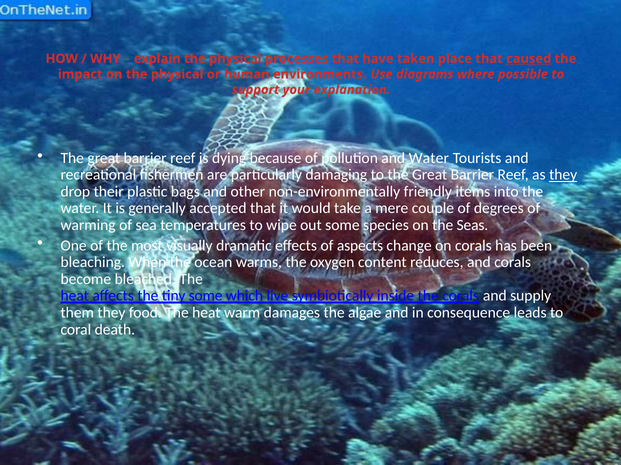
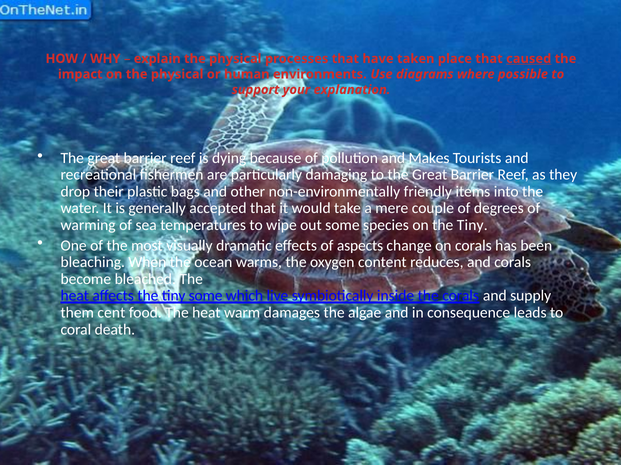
and Water: Water -> Makes
they at (563, 175) underline: present -> none
on the Seas: Seas -> Tiny
them they: they -> cent
